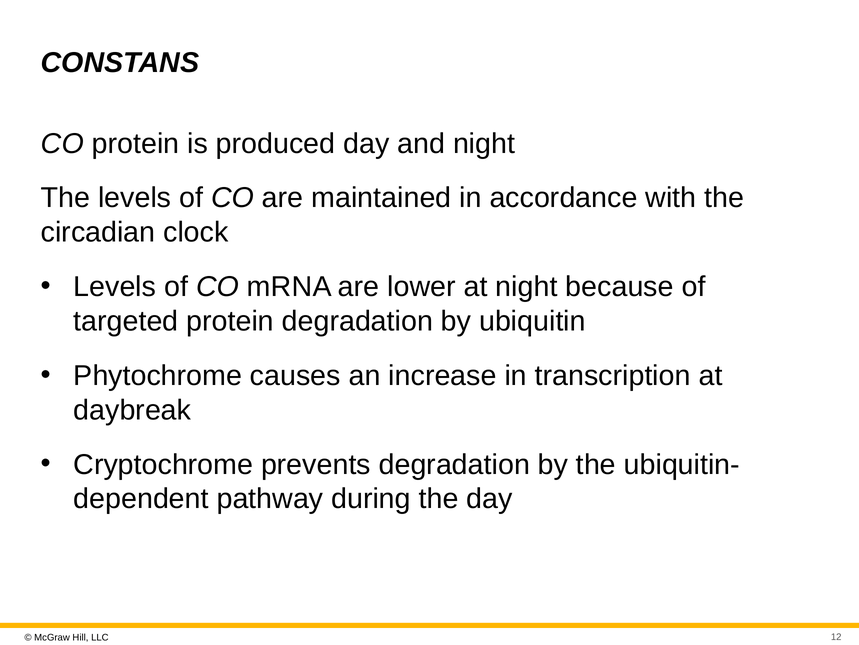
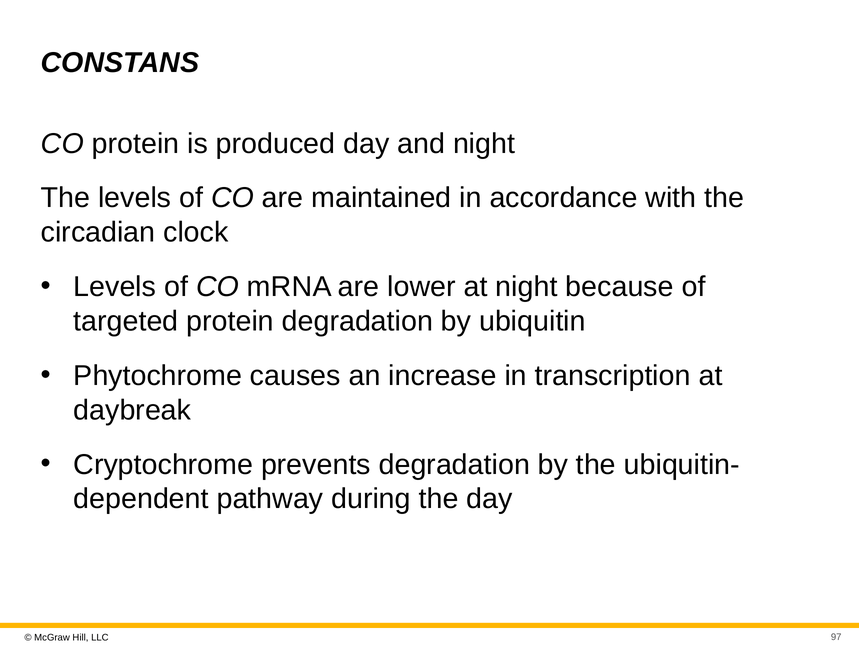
12: 12 -> 97
